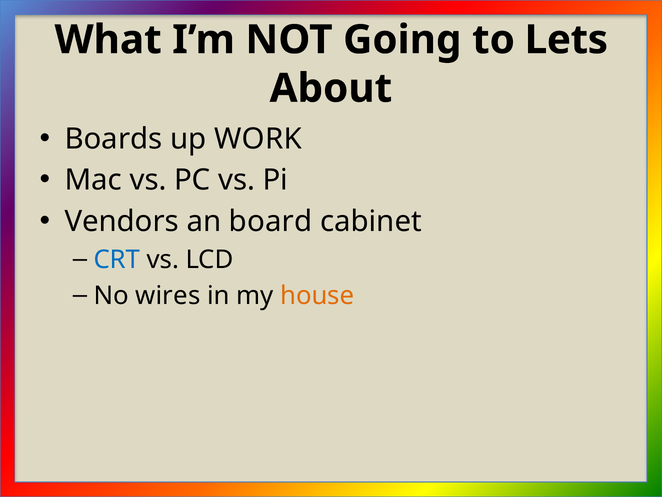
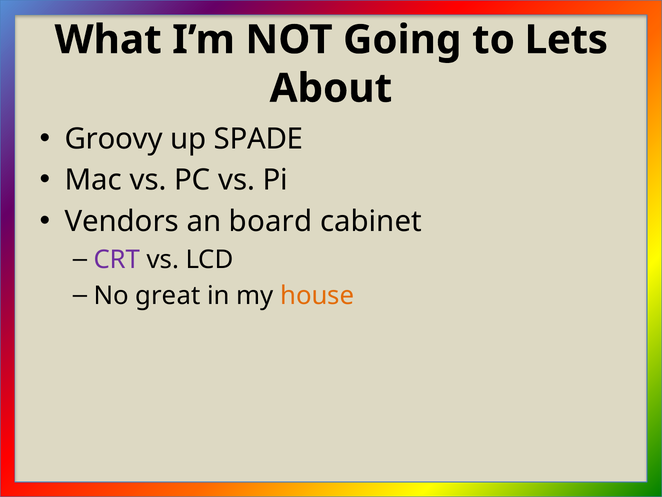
Boards: Boards -> Groovy
WORK: WORK -> SPADE
CRT colour: blue -> purple
wires: wires -> great
